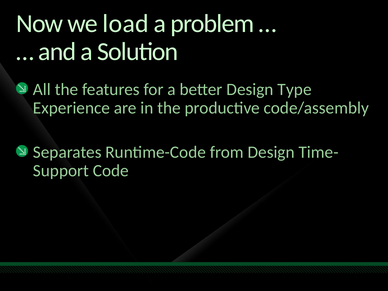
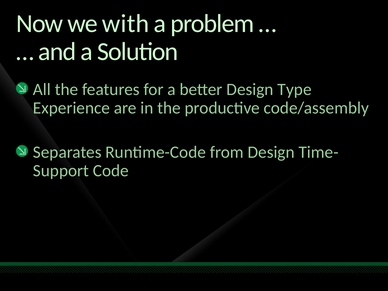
load: load -> with
